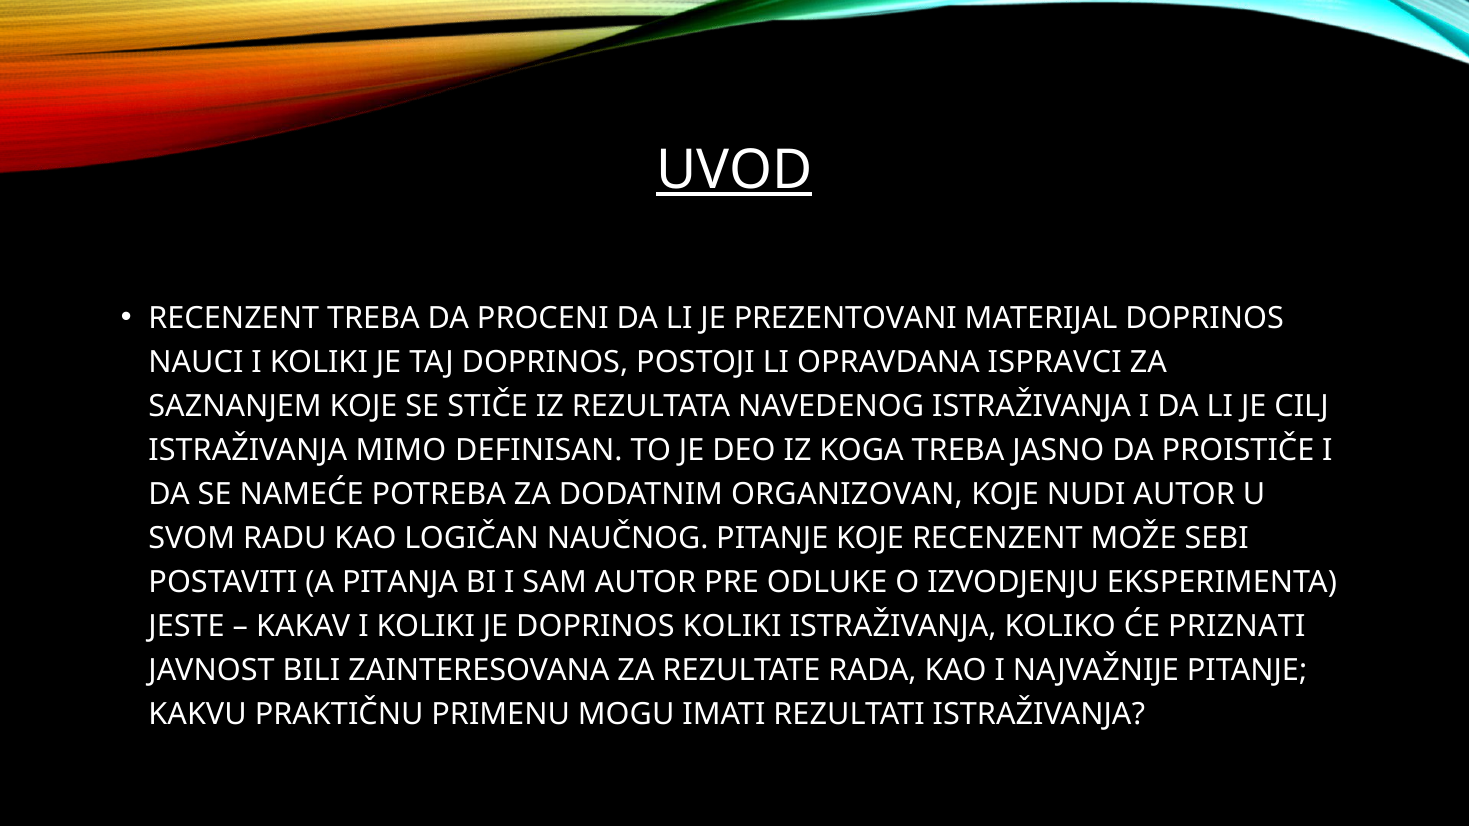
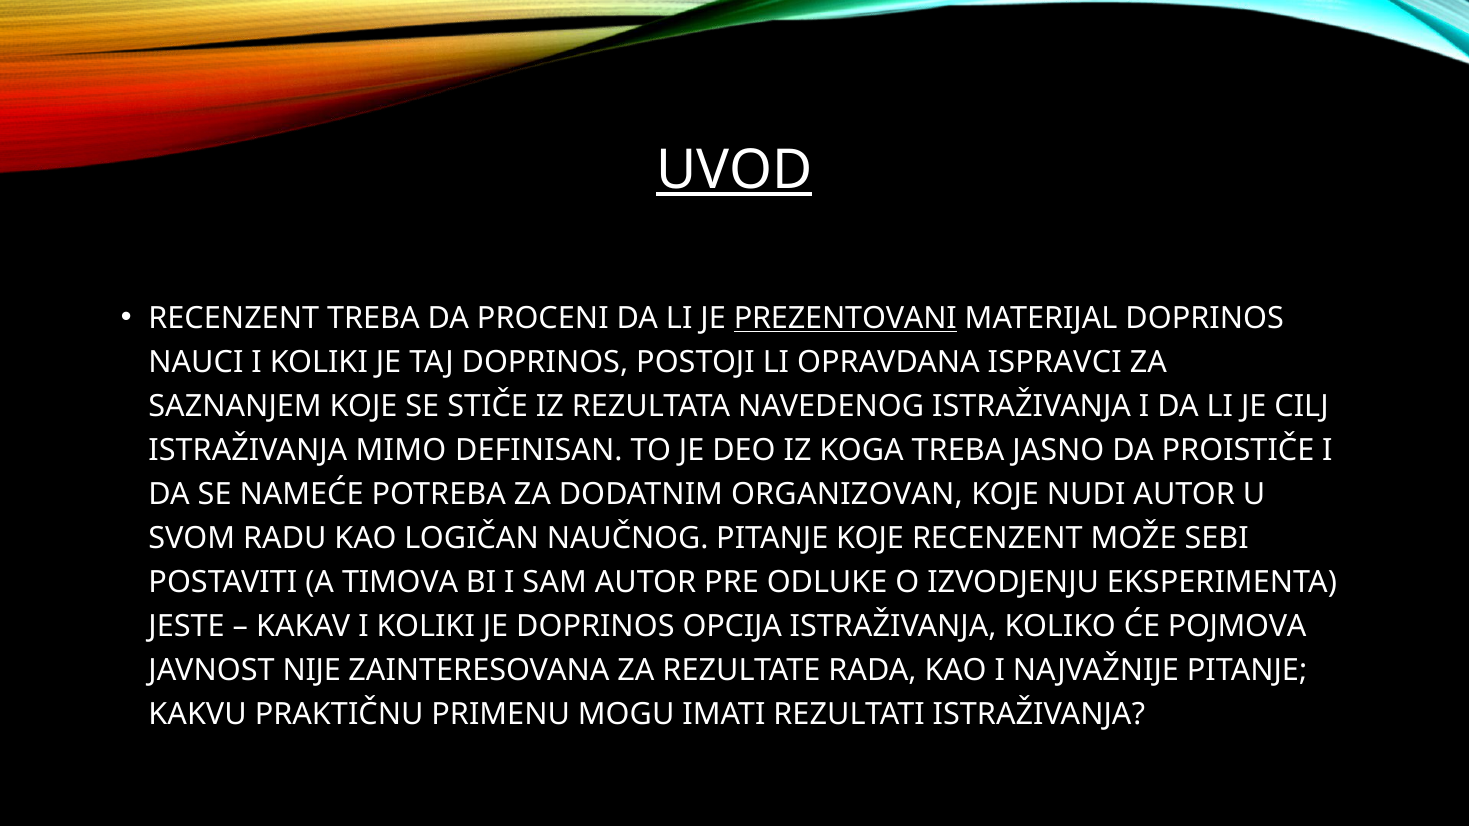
PREZENTOVANI underline: none -> present
PITANJA: PITANJA -> TIMOVA
DOPRINOS KOLIKI: KOLIKI -> OPCIJA
PRIZNATI: PRIZNATI -> POJMOVA
BILI: BILI -> NIJE
